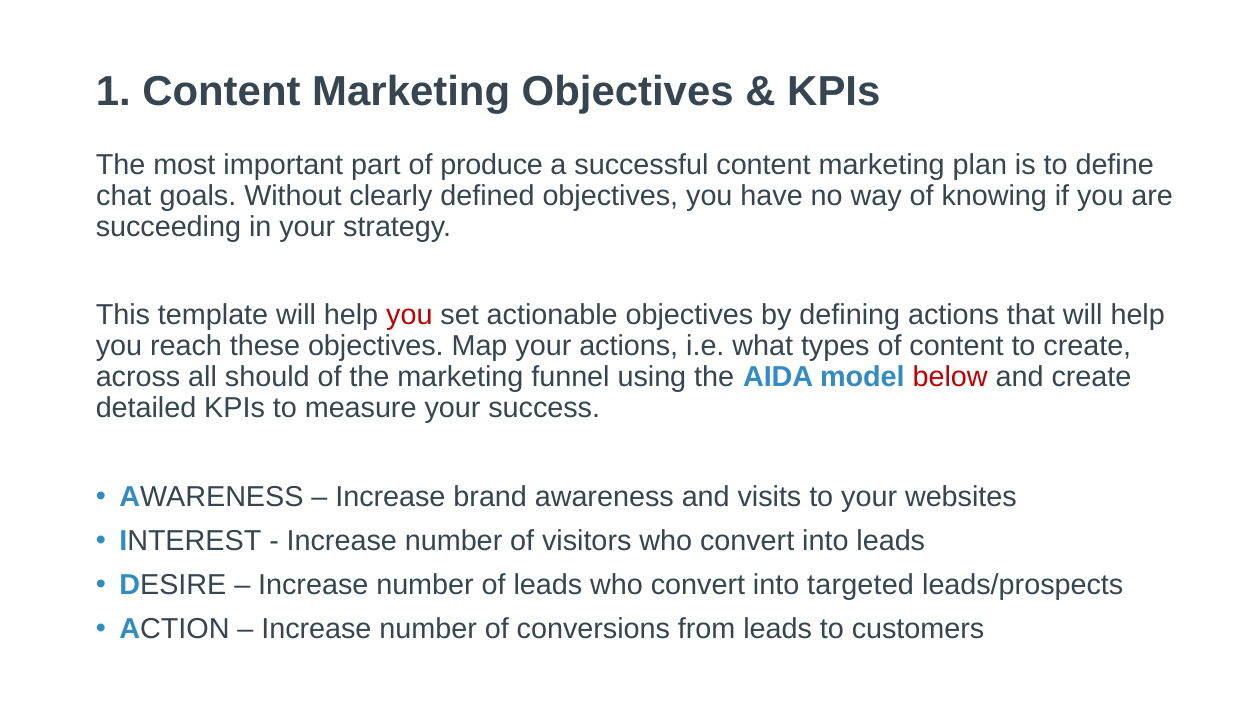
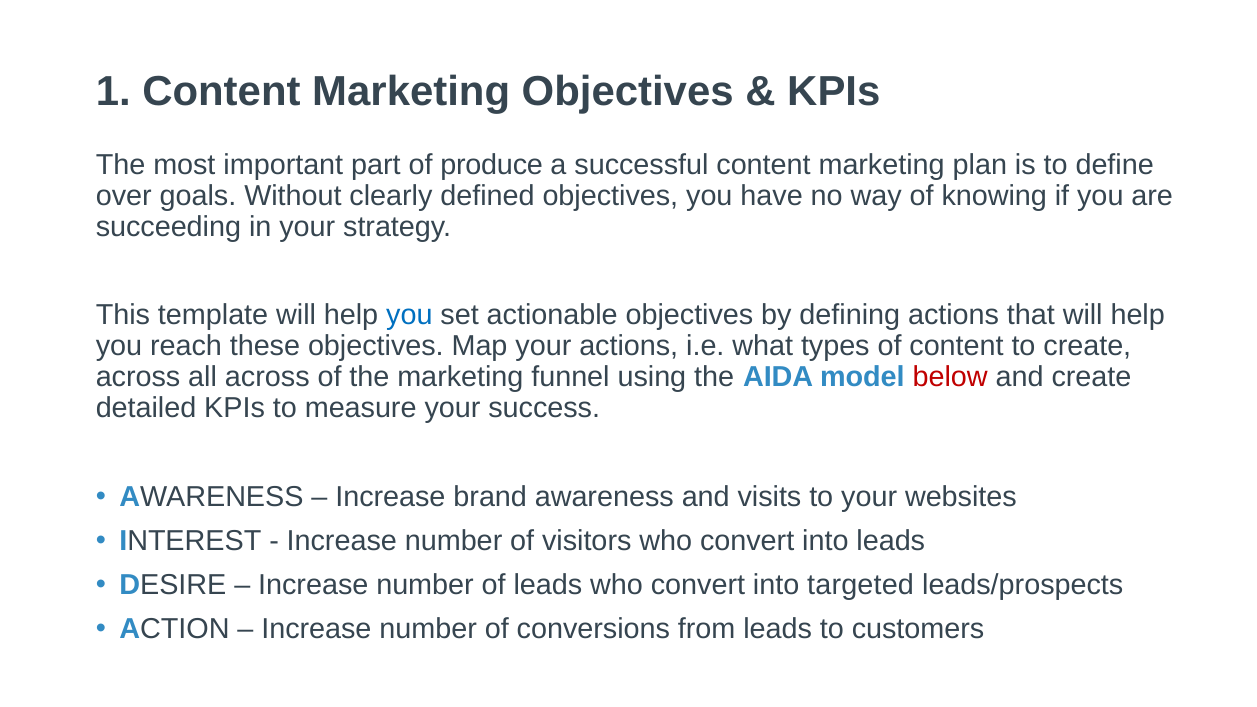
chat: chat -> over
you at (409, 315) colour: red -> blue
all should: should -> across
